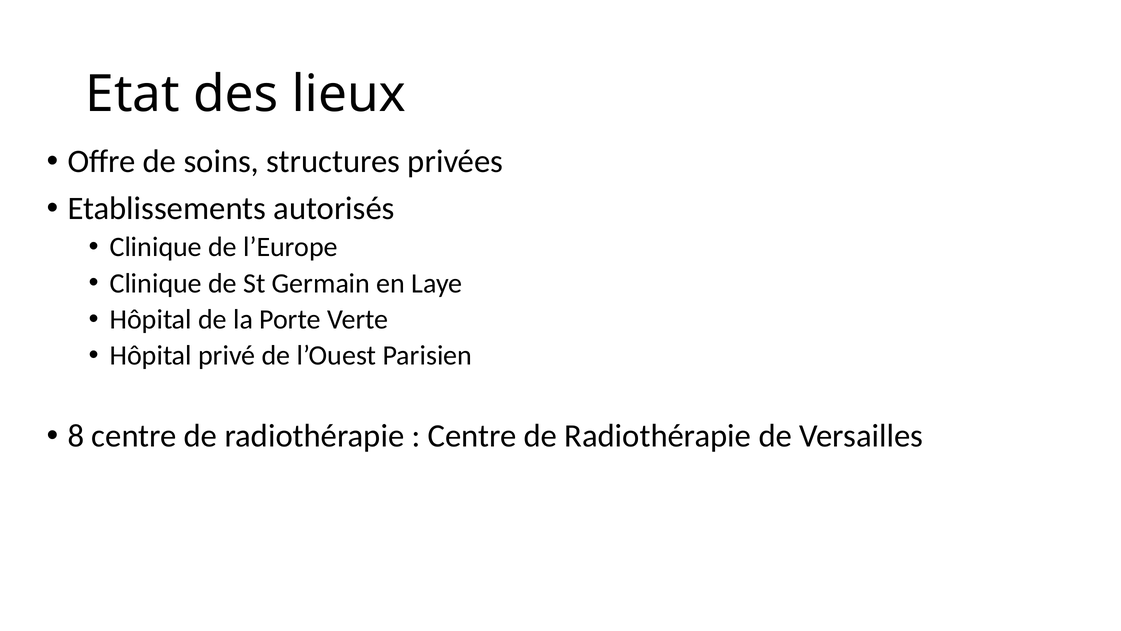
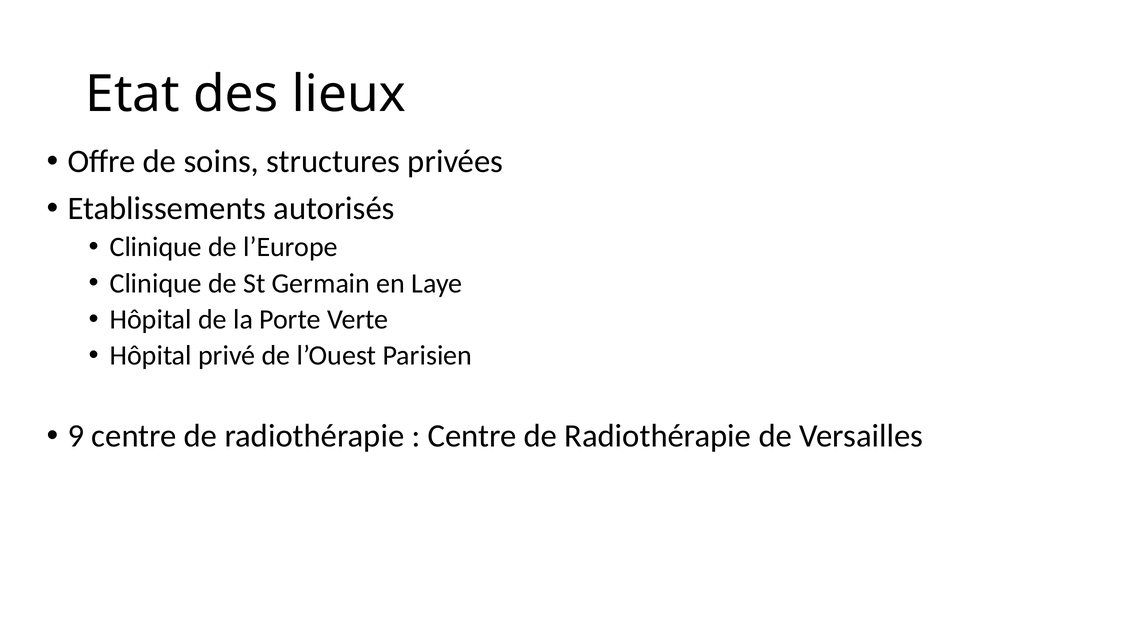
8: 8 -> 9
